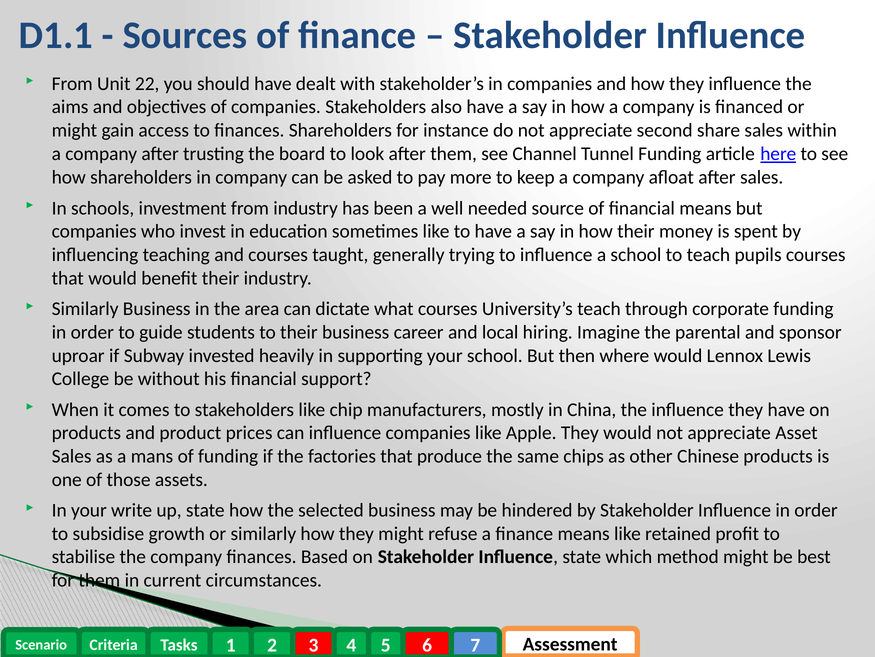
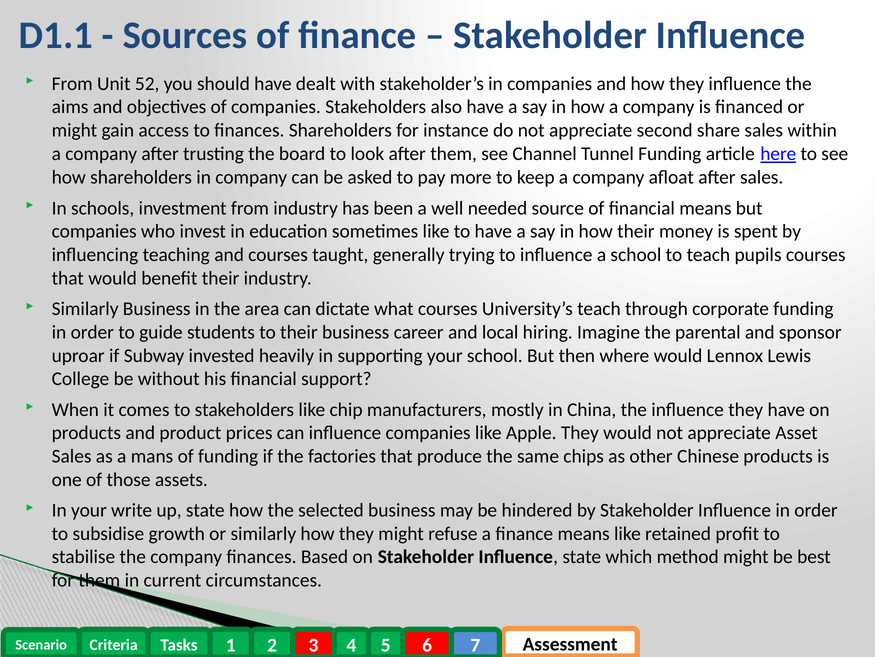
22: 22 -> 52
